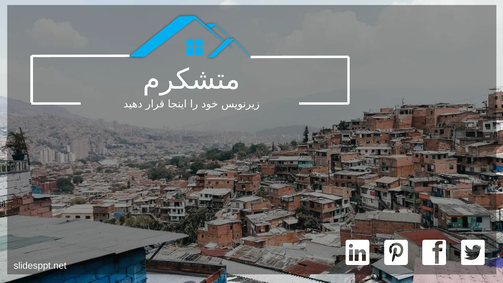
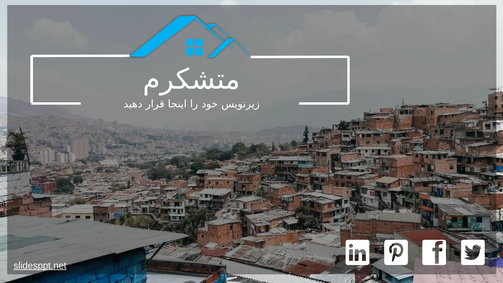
slidesppt.net underline: none -> present
